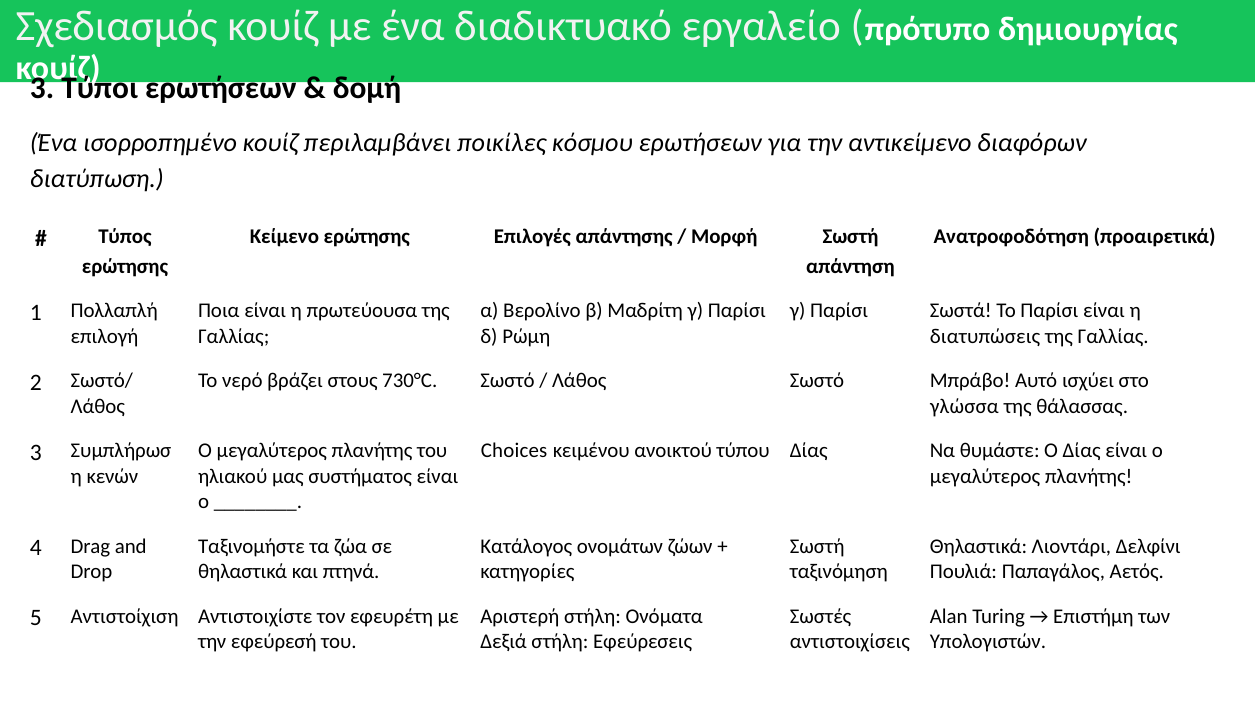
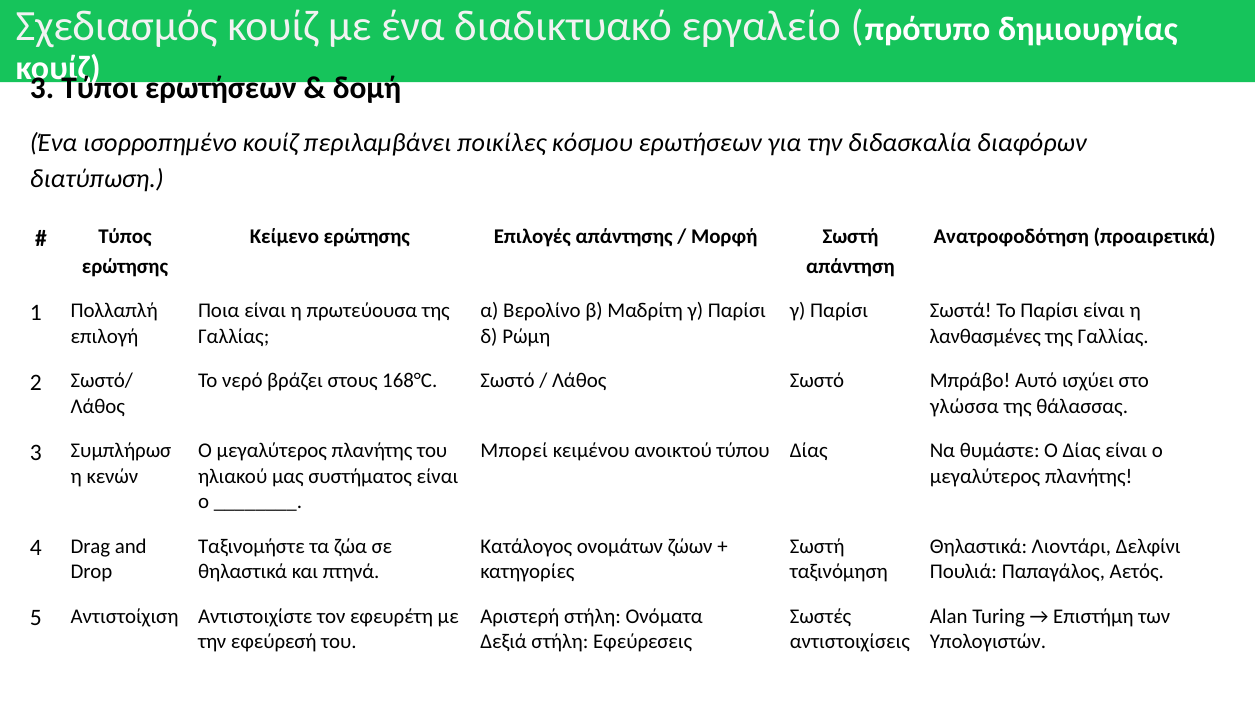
αντικείμενο: αντικείμενο -> διδασκαλία
διατυπώσεις: διατυπώσεις -> λανθασμένες
730°C: 730°C -> 168°C
Choices: Choices -> Μπορεί
